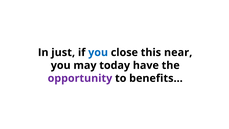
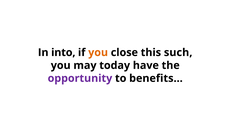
just: just -> into
you at (98, 52) colour: blue -> orange
near: near -> such
